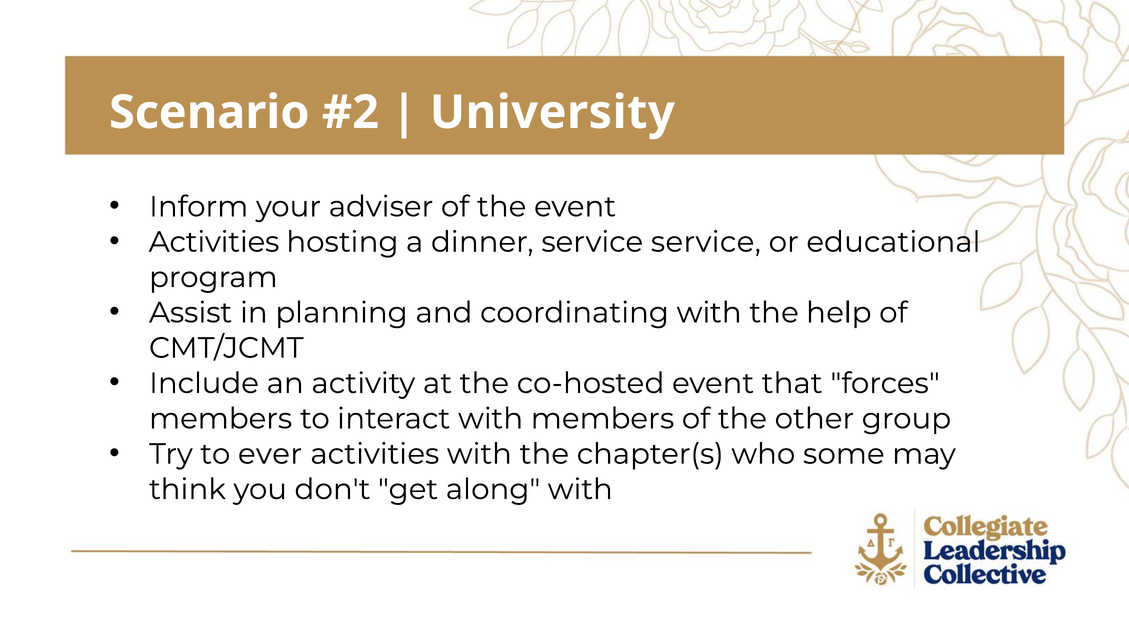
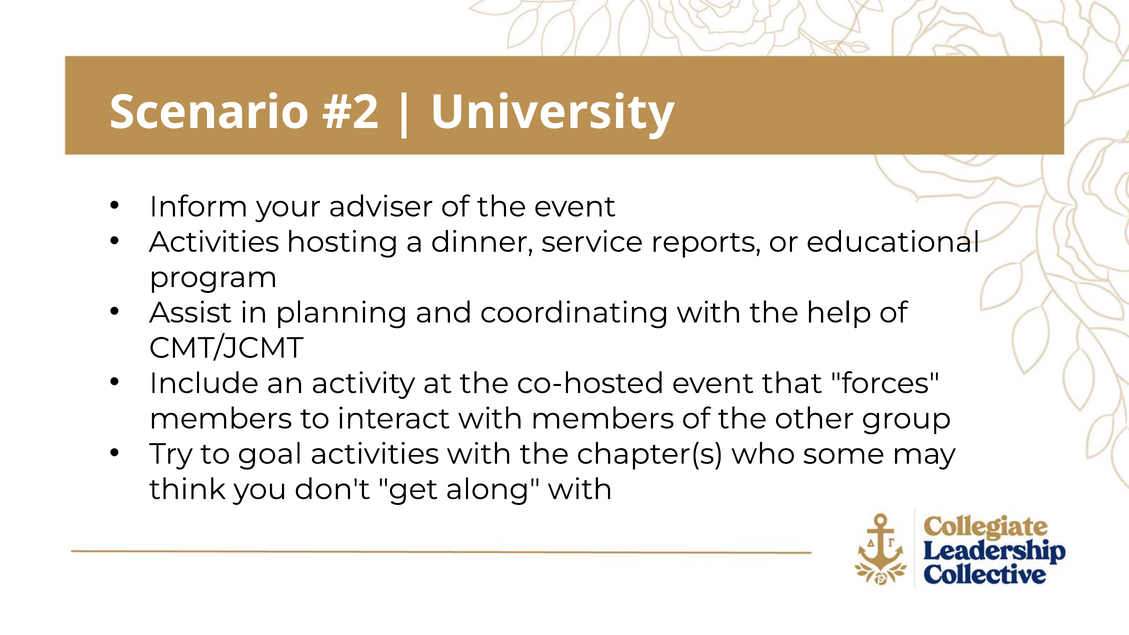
service service: service -> reports
ever: ever -> goal
